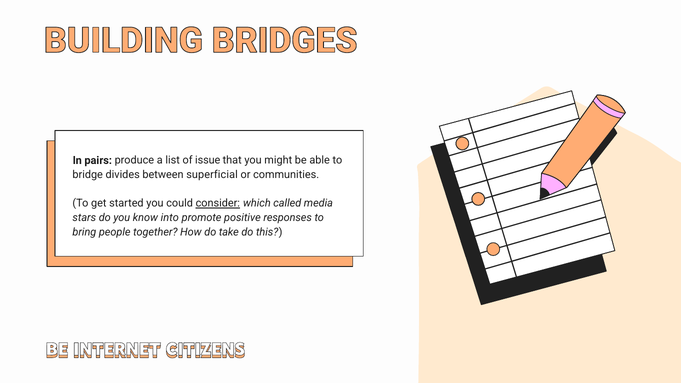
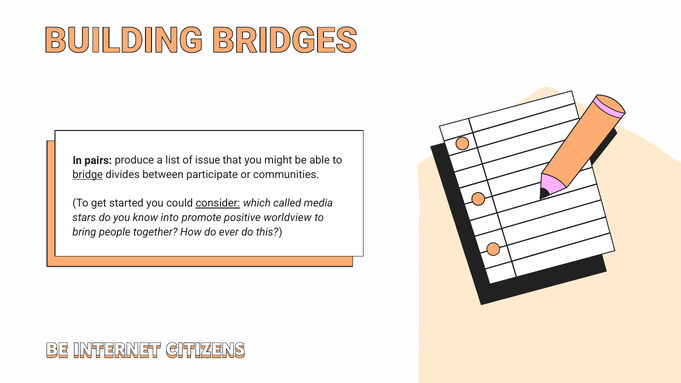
bridge underline: none -> present
superficial: superficial -> participate
responses: responses -> worldview
take: take -> ever
